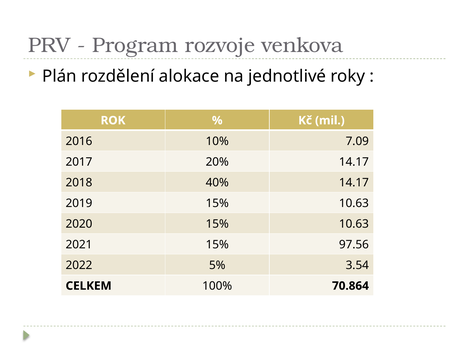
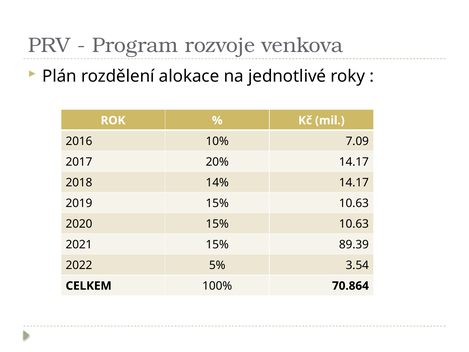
40%: 40% -> 14%
97.56: 97.56 -> 89.39
